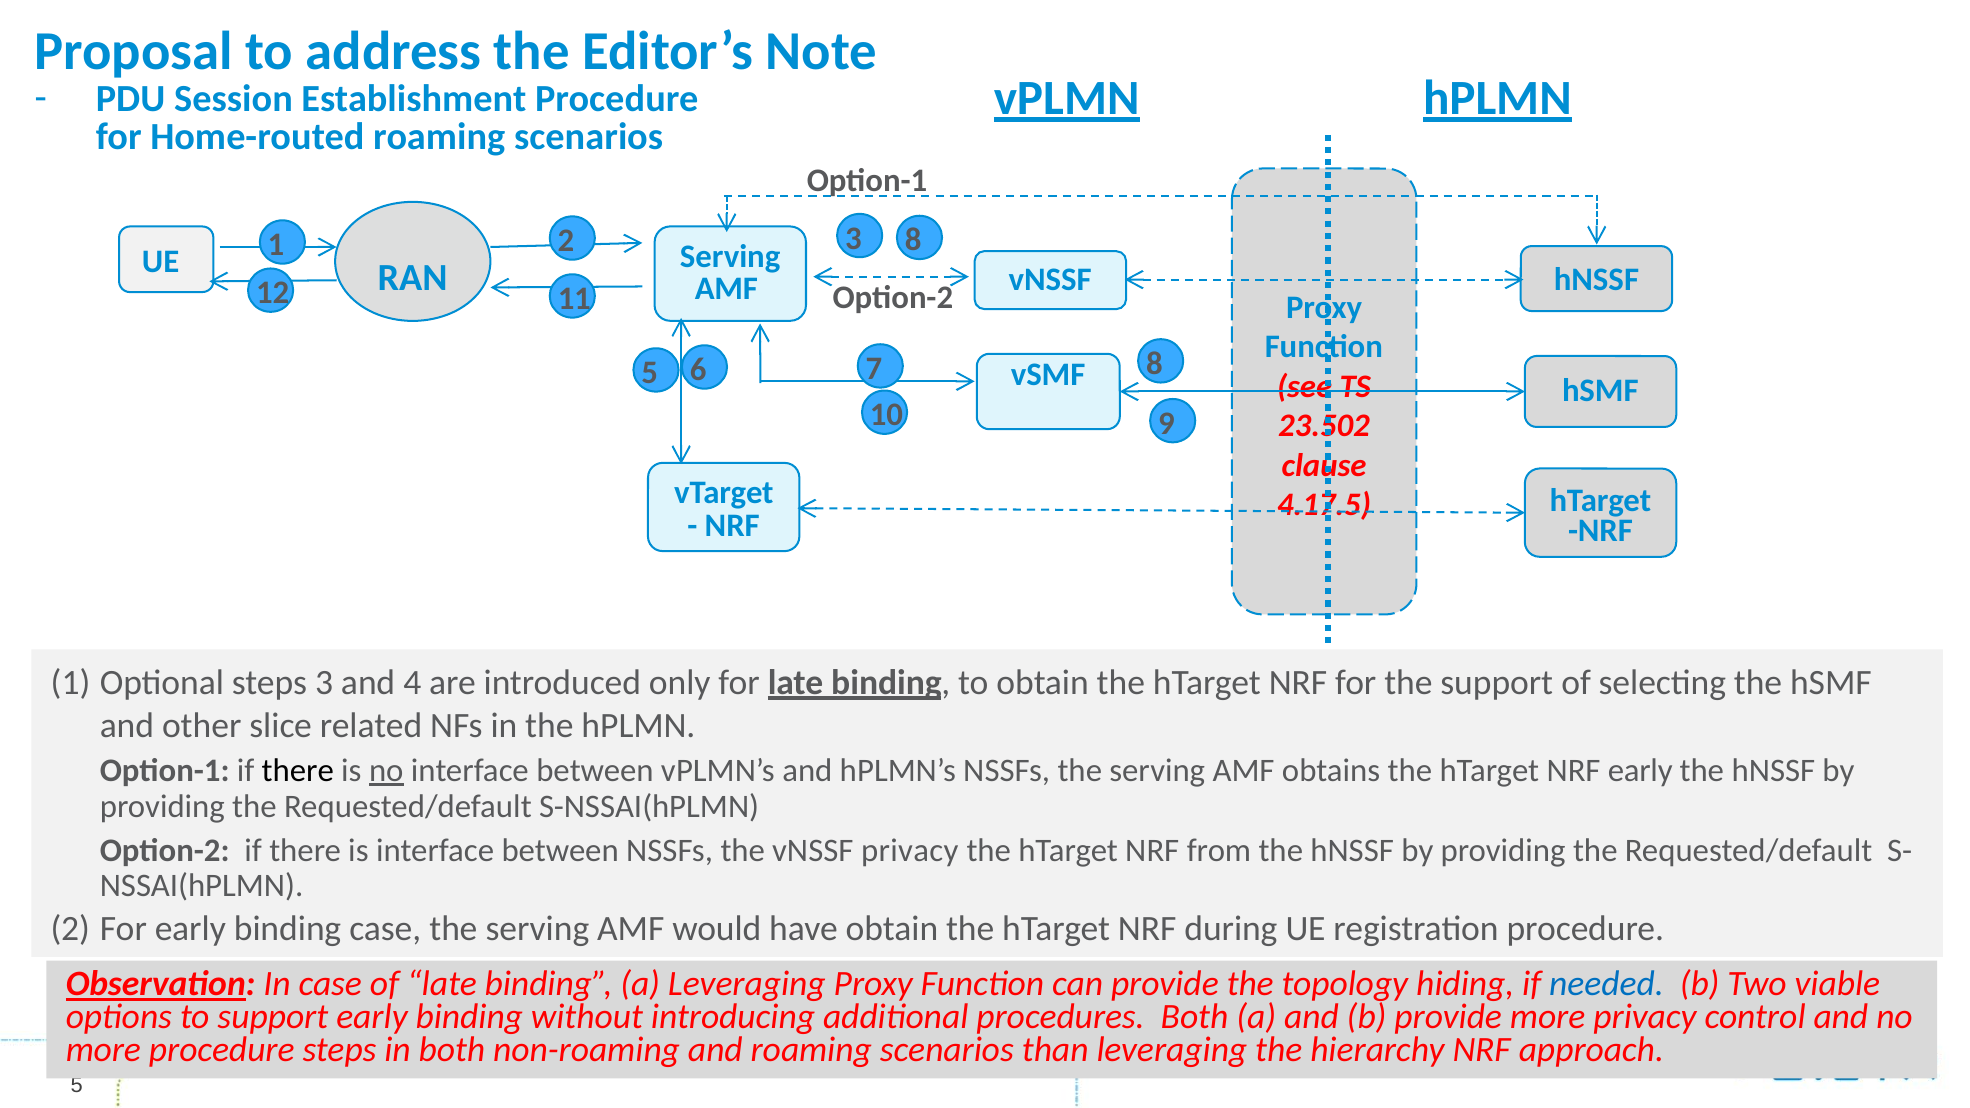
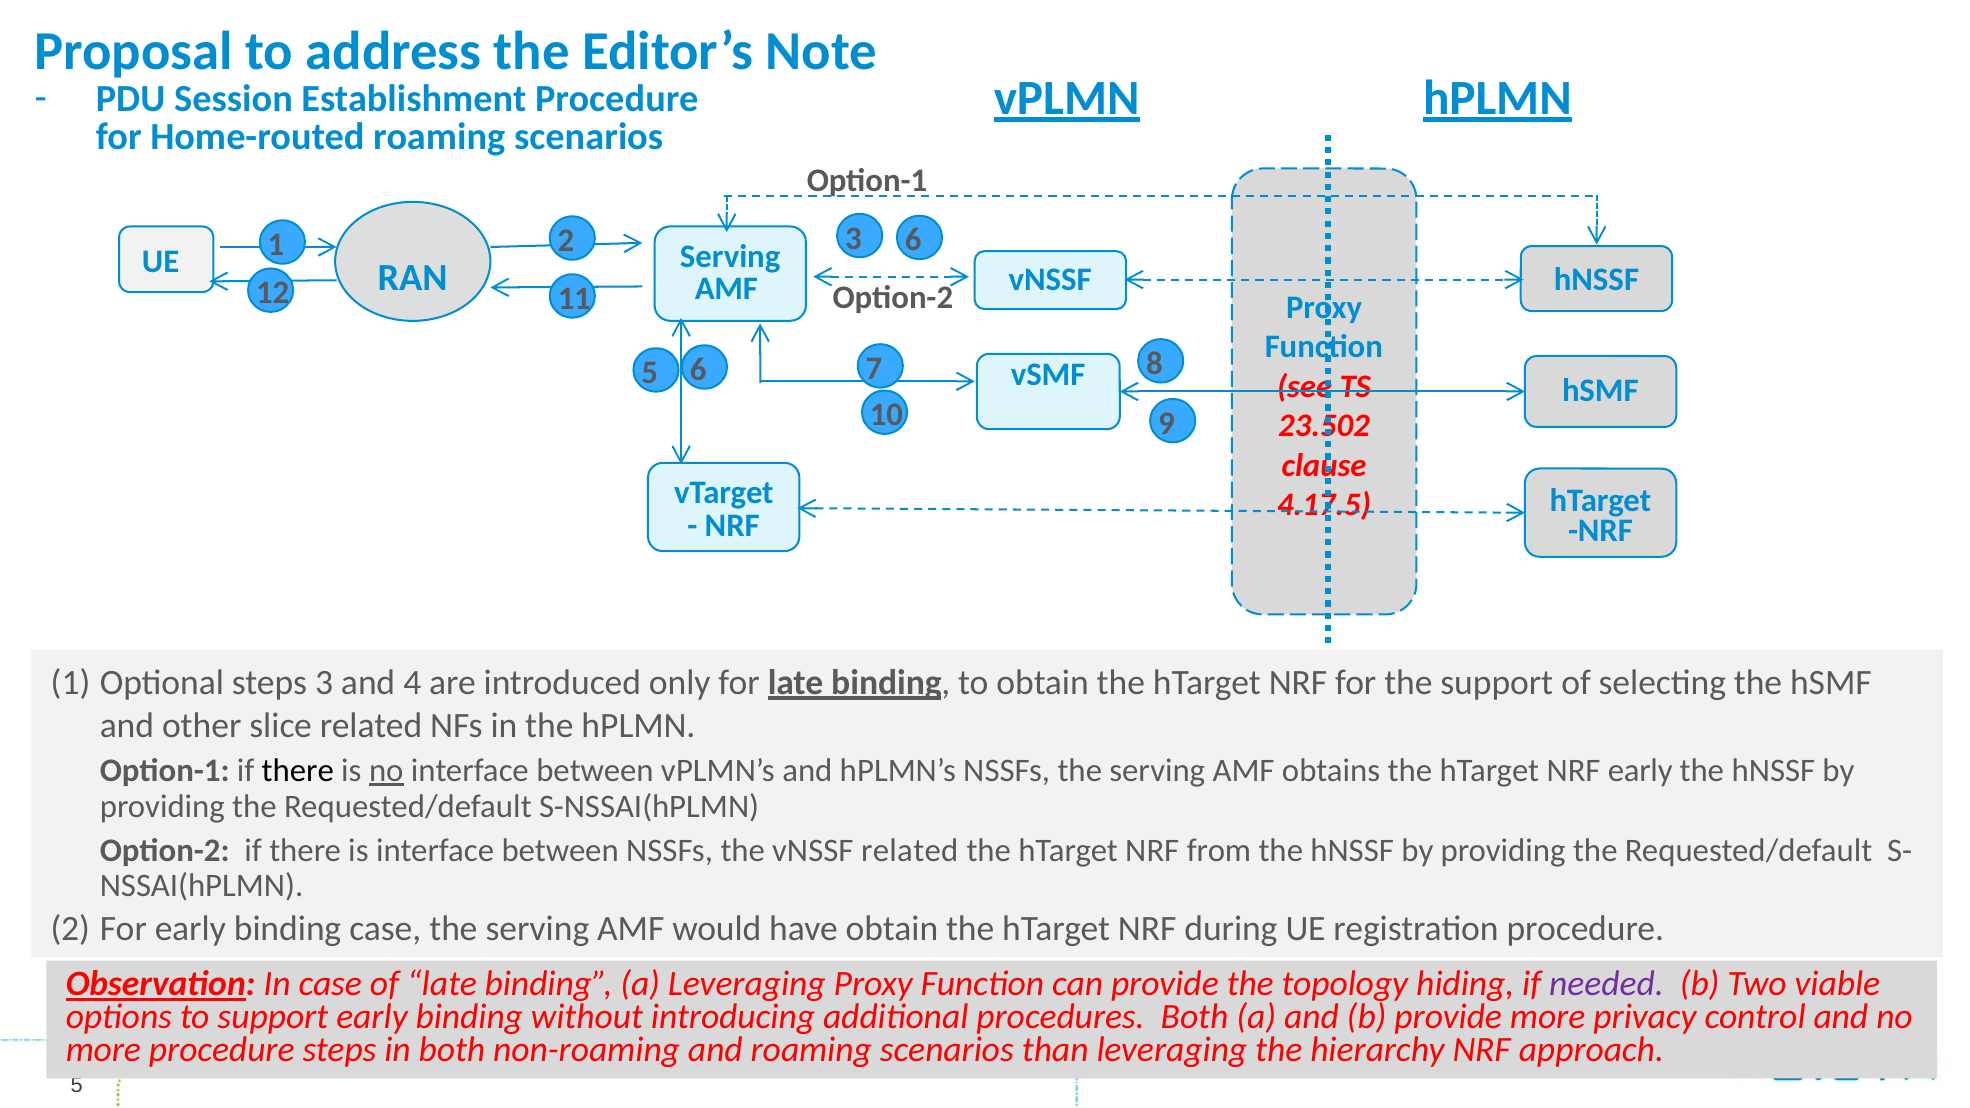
3 8: 8 -> 6
vNSSF privacy: privacy -> related
needed colour: blue -> purple
